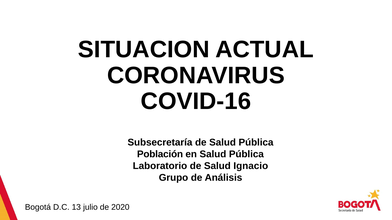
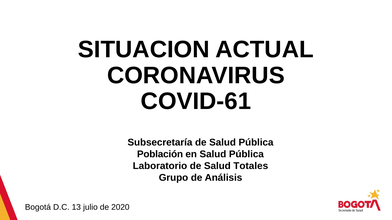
COVID-16: COVID-16 -> COVID-61
Ignacio: Ignacio -> Totales
